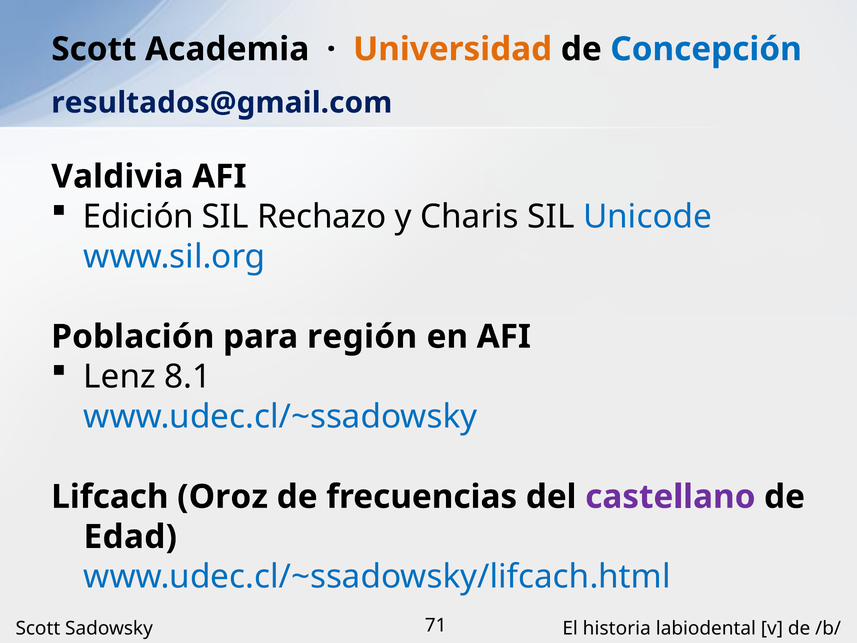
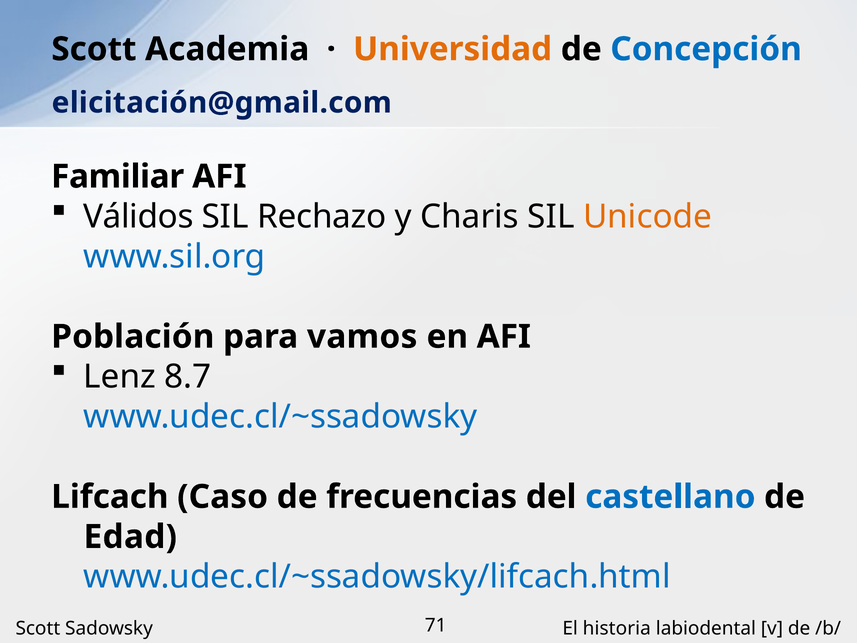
resultados@gmail.com: resultados@gmail.com -> elicitación@gmail.com
Valdivia: Valdivia -> Familiar
Edición: Edición -> Válidos
Unicode colour: blue -> orange
región: región -> vamos
8.1: 8.1 -> 8.7
Oroz: Oroz -> Caso
castellano colour: purple -> blue
